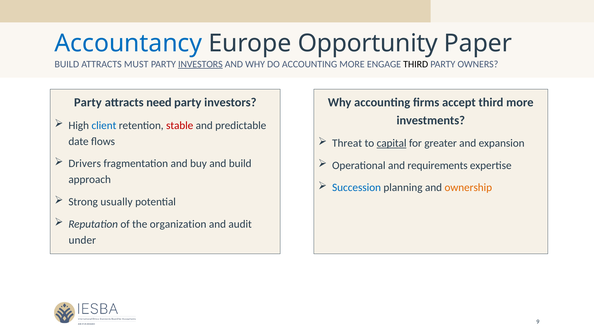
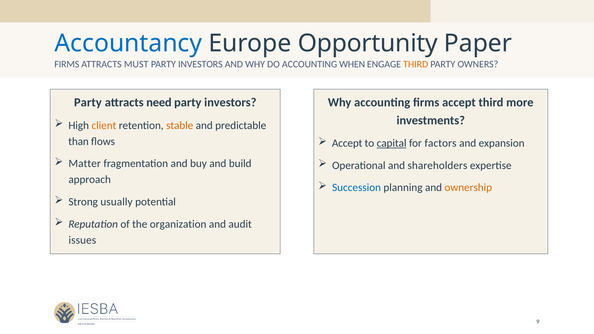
BUILD at (67, 64): BUILD -> FIRMS
INVESTORS at (200, 64) underline: present -> none
ACCOUNTING MORE: MORE -> WHEN
THIRD at (416, 64) colour: black -> orange
client colour: blue -> orange
stable colour: red -> orange
date: date -> than
Threat at (347, 143): Threat -> Accept
greater: greater -> factors
Drivers: Drivers -> Matter
requirements: requirements -> shareholders
under: under -> issues
